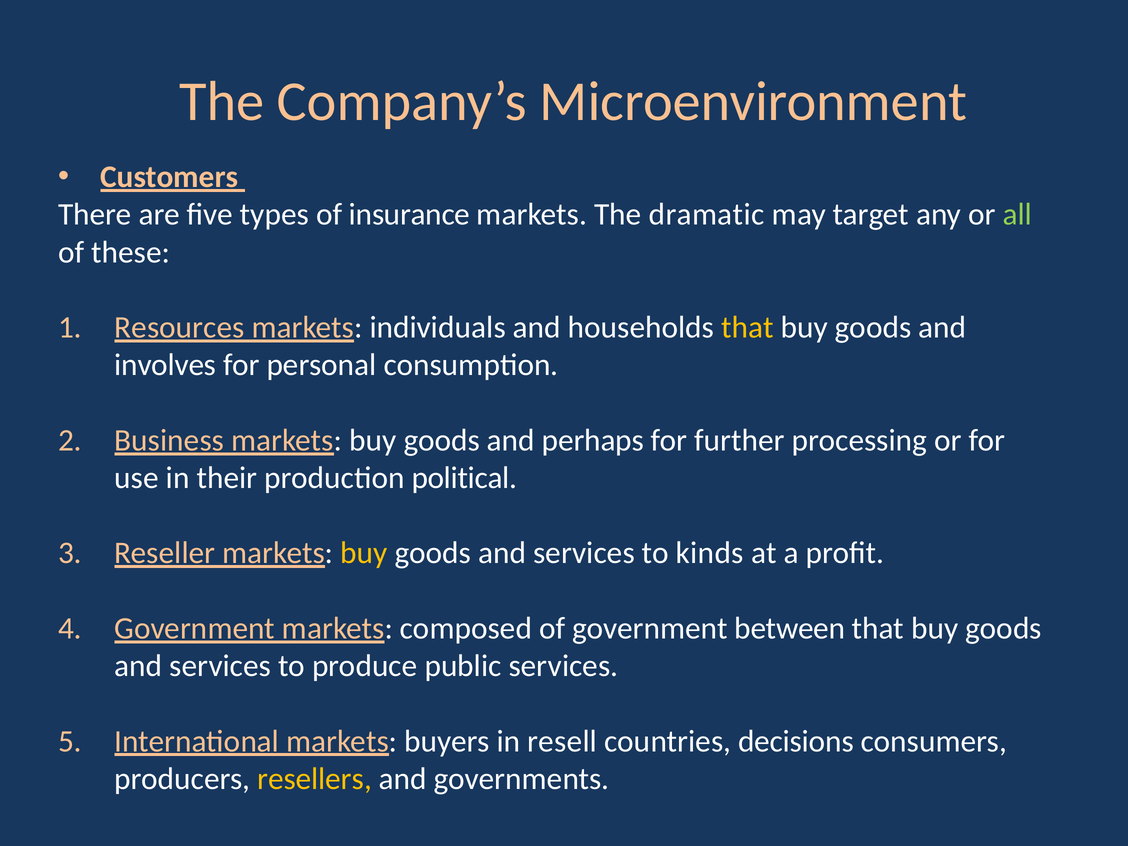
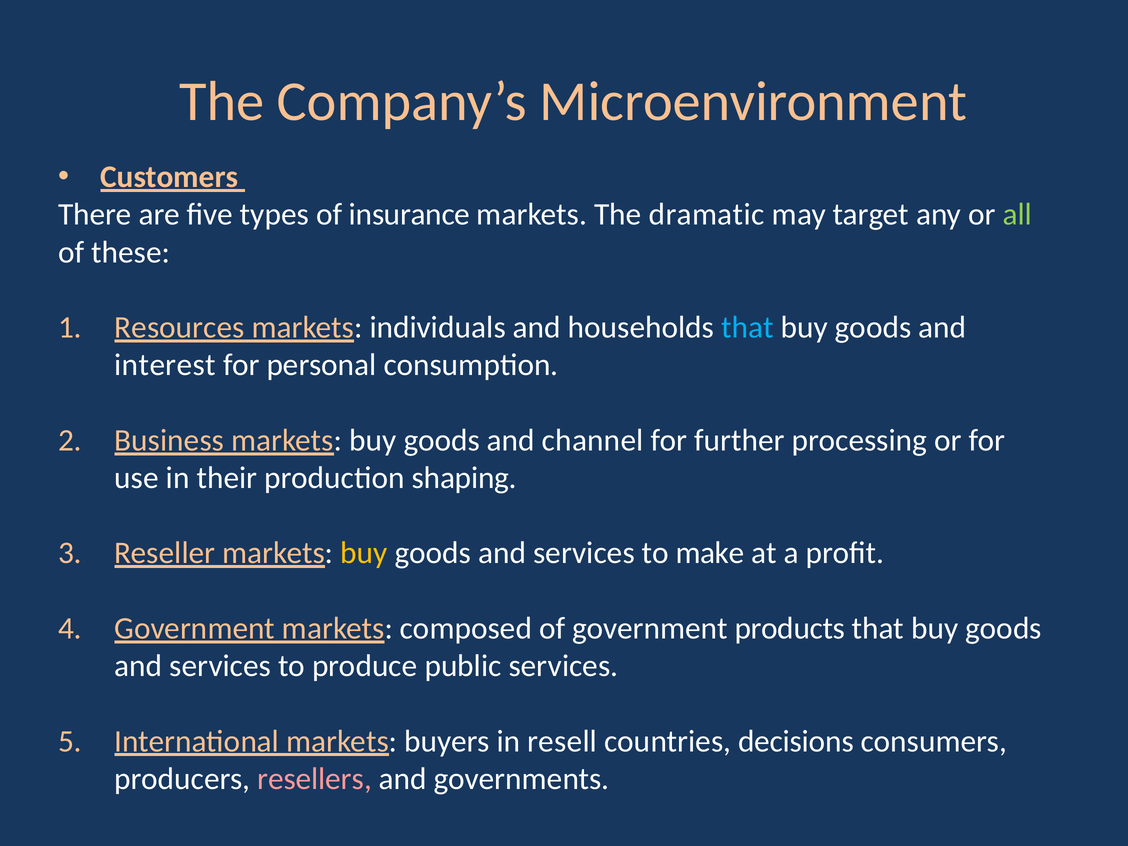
that at (747, 327) colour: yellow -> light blue
involves: involves -> interest
perhaps: perhaps -> channel
political: political -> shaping
kinds: kinds -> make
between: between -> products
resellers colour: yellow -> pink
